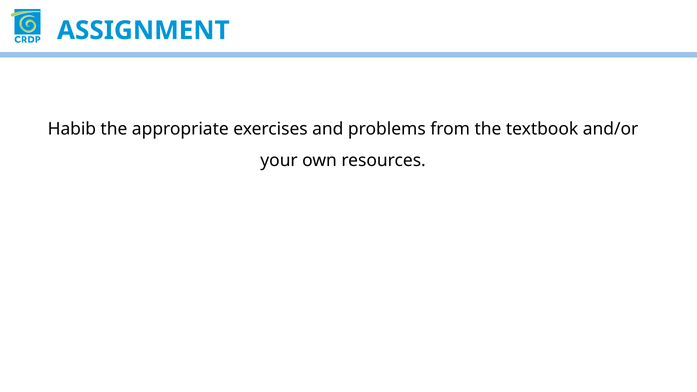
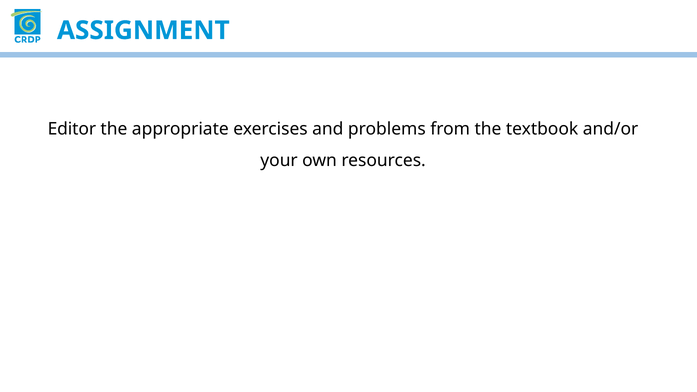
Habib: Habib -> Editor
